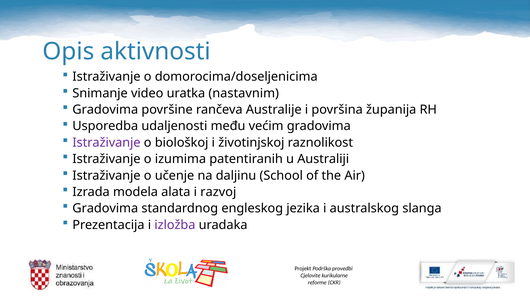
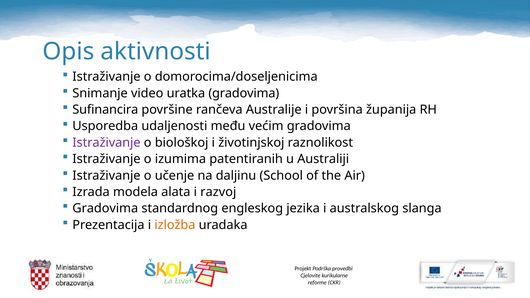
uratka nastavnim: nastavnim -> gradovima
Gradovima at (105, 110): Gradovima -> Sufinancira
izložba colour: purple -> orange
